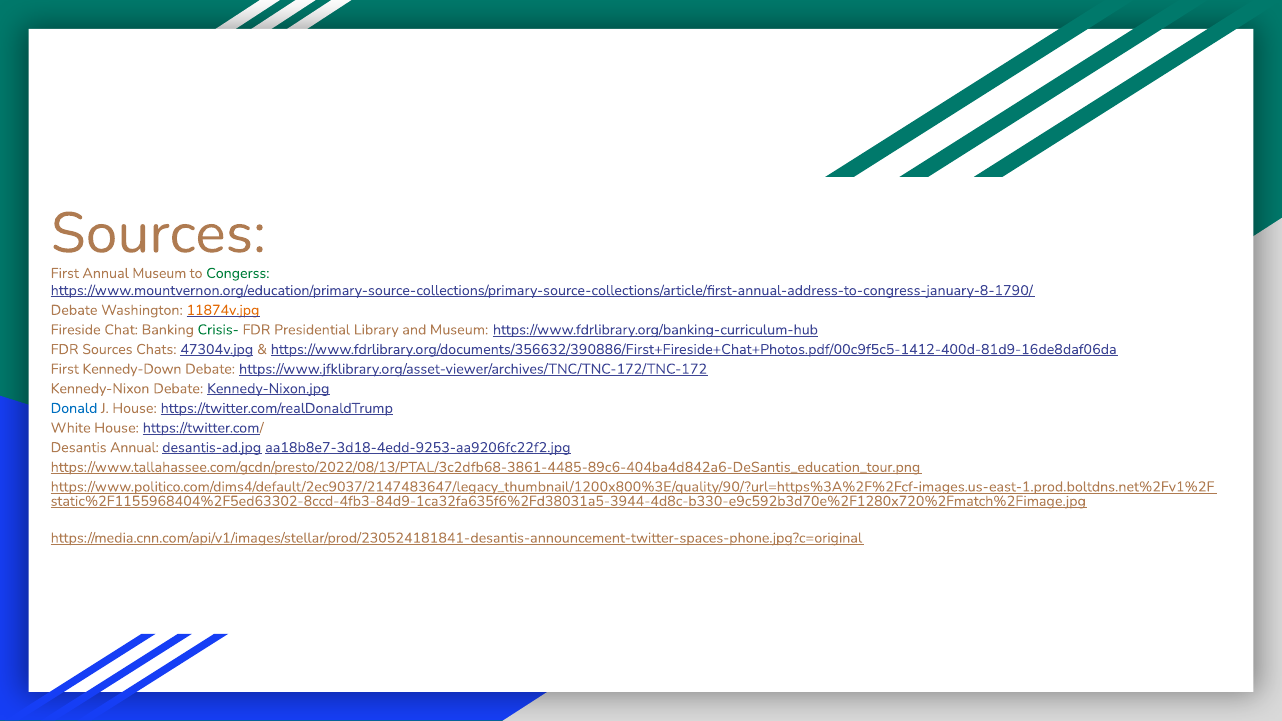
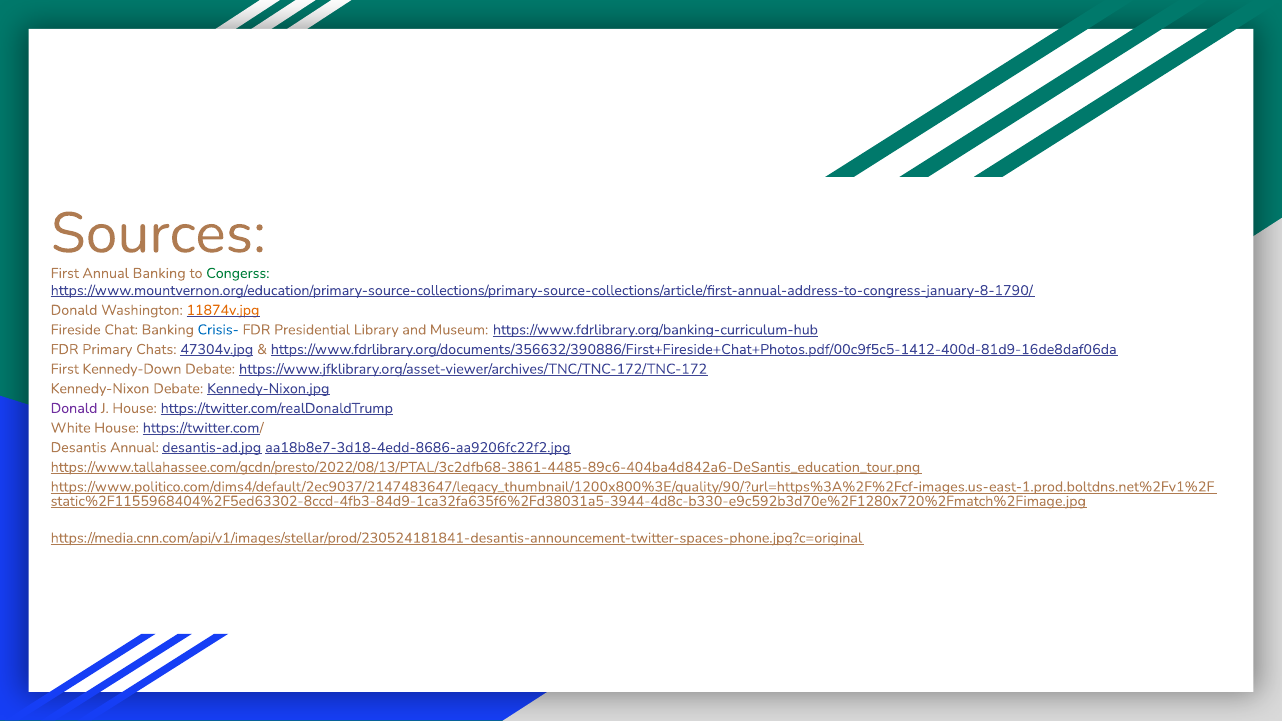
Annual Museum: Museum -> Banking
Debate at (74, 310): Debate -> Donald
Crisis- colour: green -> blue
FDR Sources: Sources -> Primary
Donald at (74, 408) colour: blue -> purple
aa18b8e7-3d18-4edd-9253-aa9206fc22f2.jpg: aa18b8e7-3d18-4edd-9253-aa9206fc22f2.jpg -> aa18b8e7-3d18-4edd-8686-aa9206fc22f2.jpg
